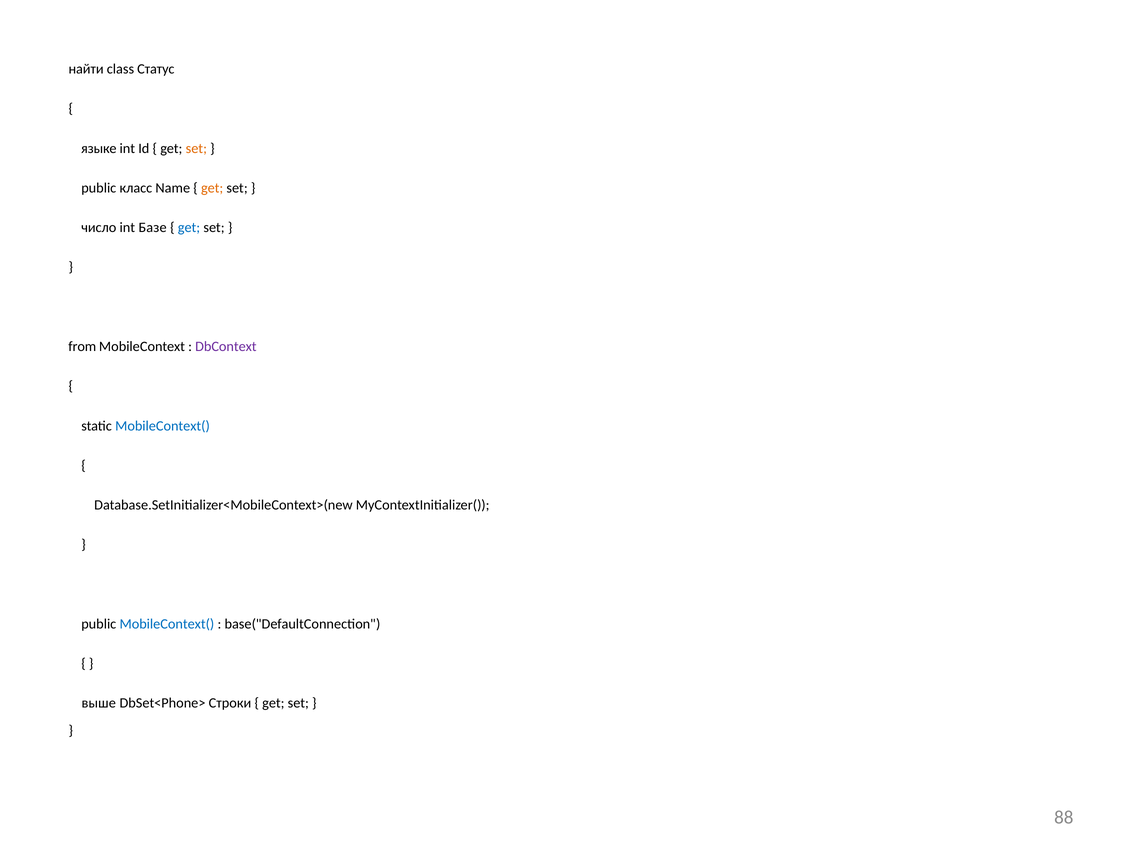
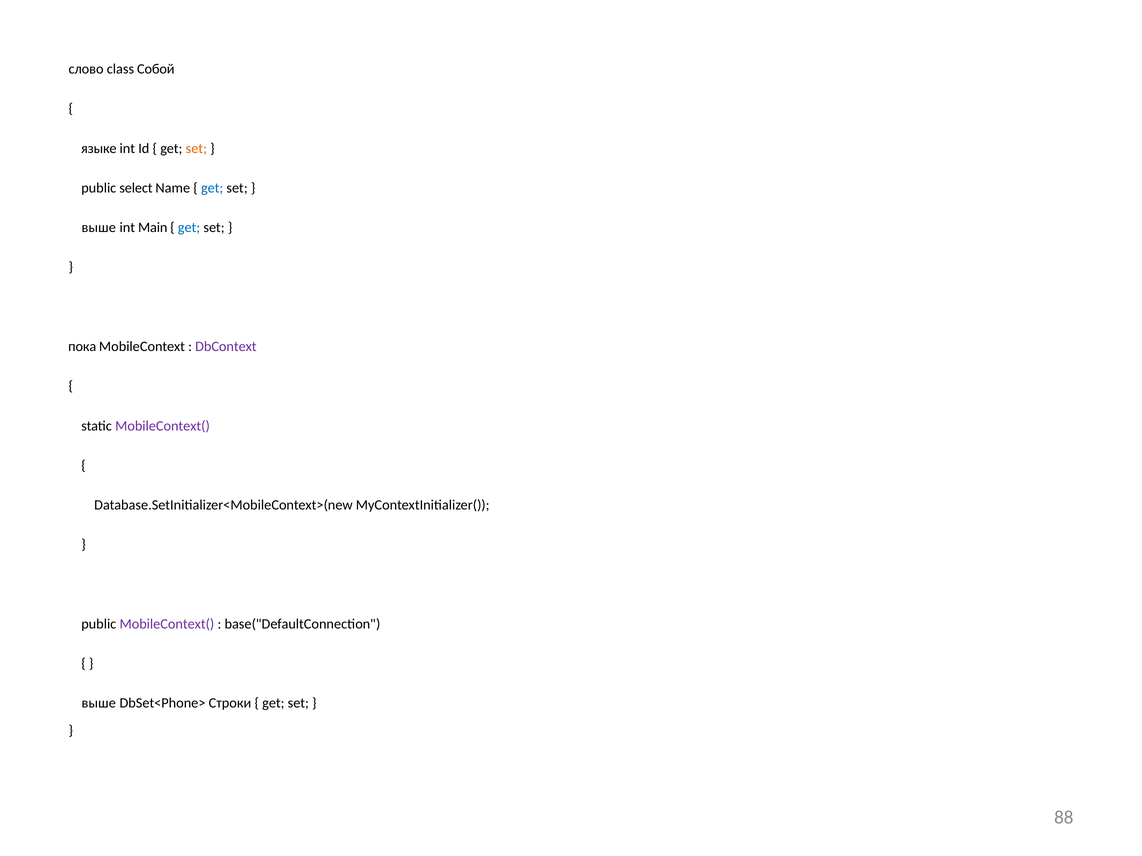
найти: найти -> слово
Статус: Статус -> Собой
класс: класс -> select
get at (212, 188) colour: orange -> blue
число at (99, 228): число -> выше
Базе: Базе -> Main
from: from -> пока
MobileContext( at (163, 426) colour: blue -> purple
MobileContext( at (167, 624) colour: blue -> purple
